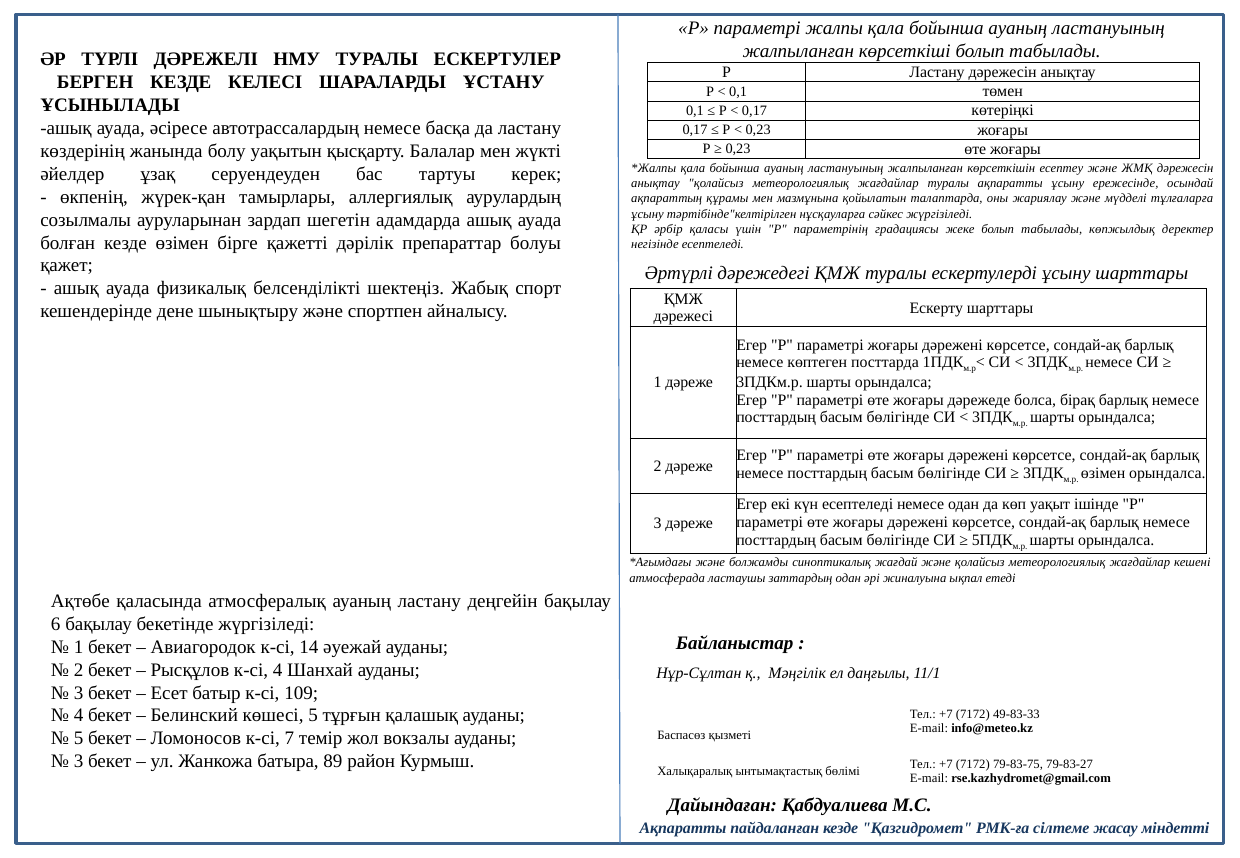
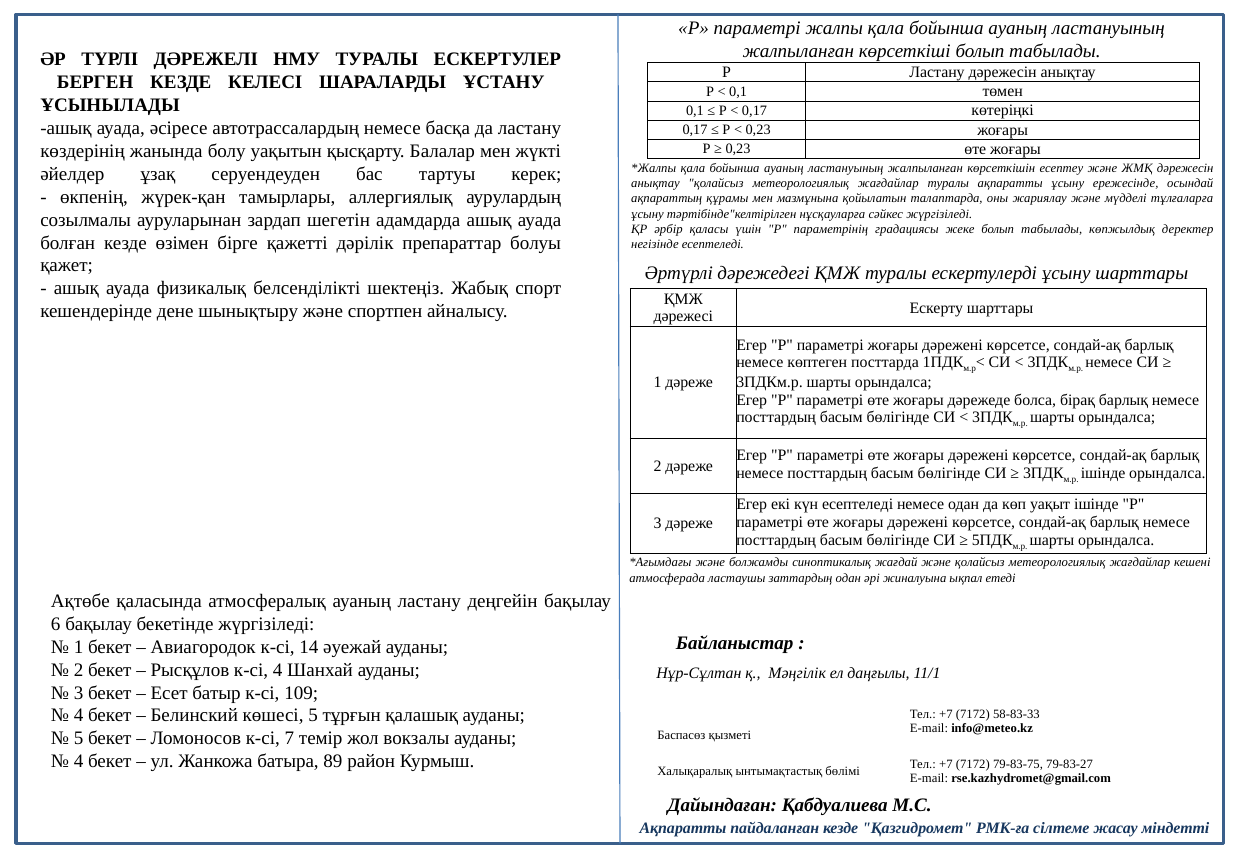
өзімен at (1103, 474): өзімен -> ішінде
49-83-33: 49-83-33 -> 58-83-33
3 at (79, 762): 3 -> 4
